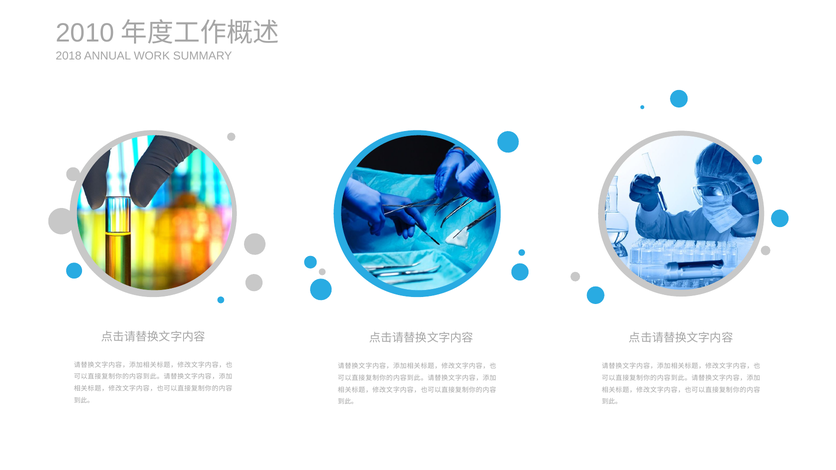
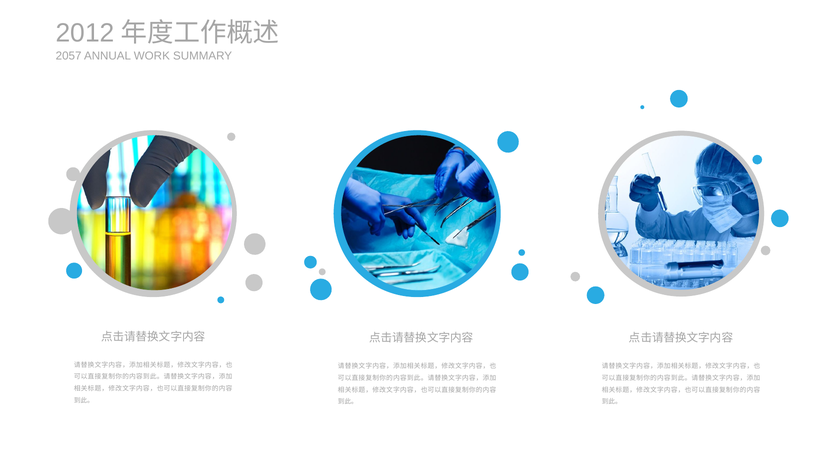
2010: 2010 -> 2012
2018: 2018 -> 2057
